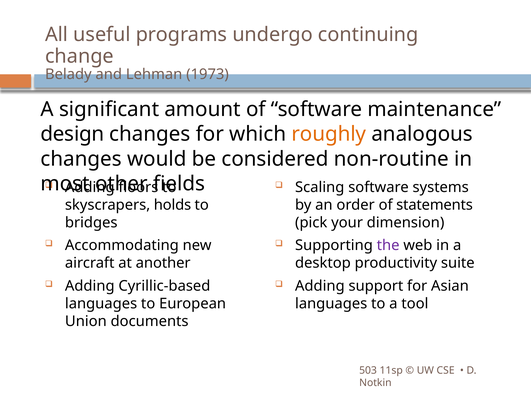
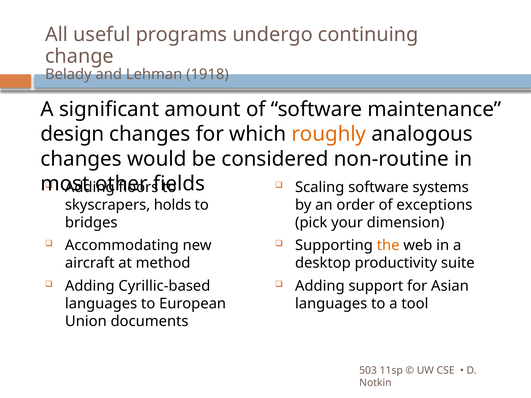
1973: 1973 -> 1918
statements: statements -> exceptions
the colour: purple -> orange
another: another -> method
